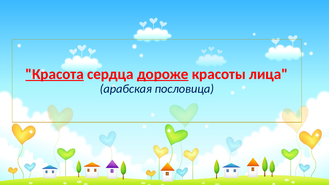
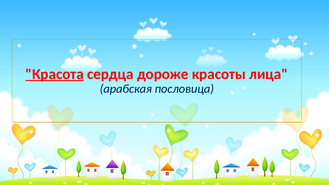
дороже underline: present -> none
